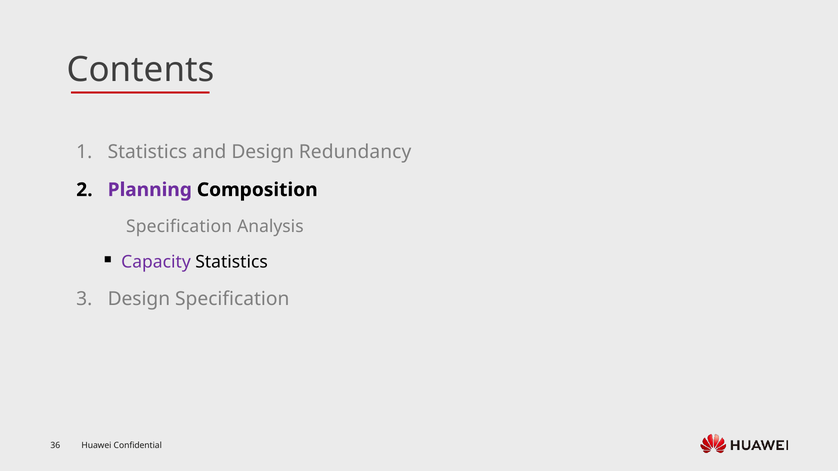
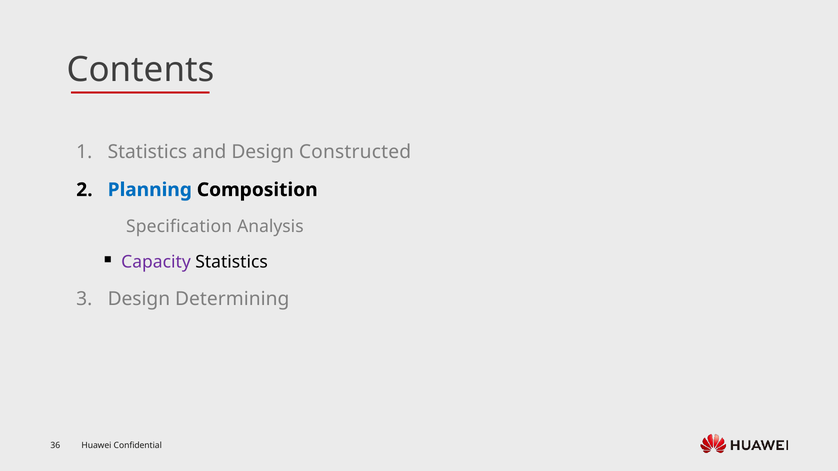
Redundancy: Redundancy -> Constructed
Planning colour: purple -> blue
Design Specification: Specification -> Determining
